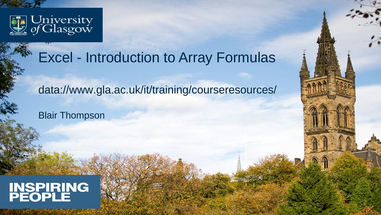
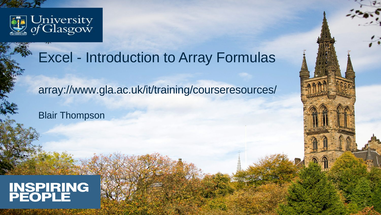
data://www.gla.ac.uk/it/training/courseresources/: data://www.gla.ac.uk/it/training/courseresources/ -> array://www.gla.ac.uk/it/training/courseresources/
